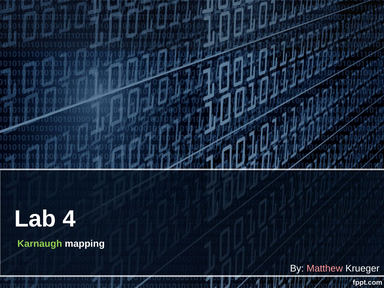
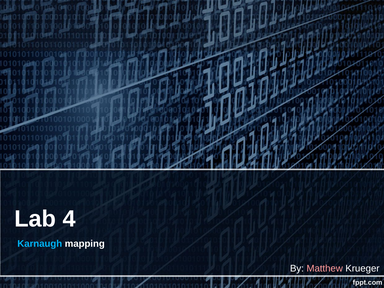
Karnaugh colour: light green -> light blue
